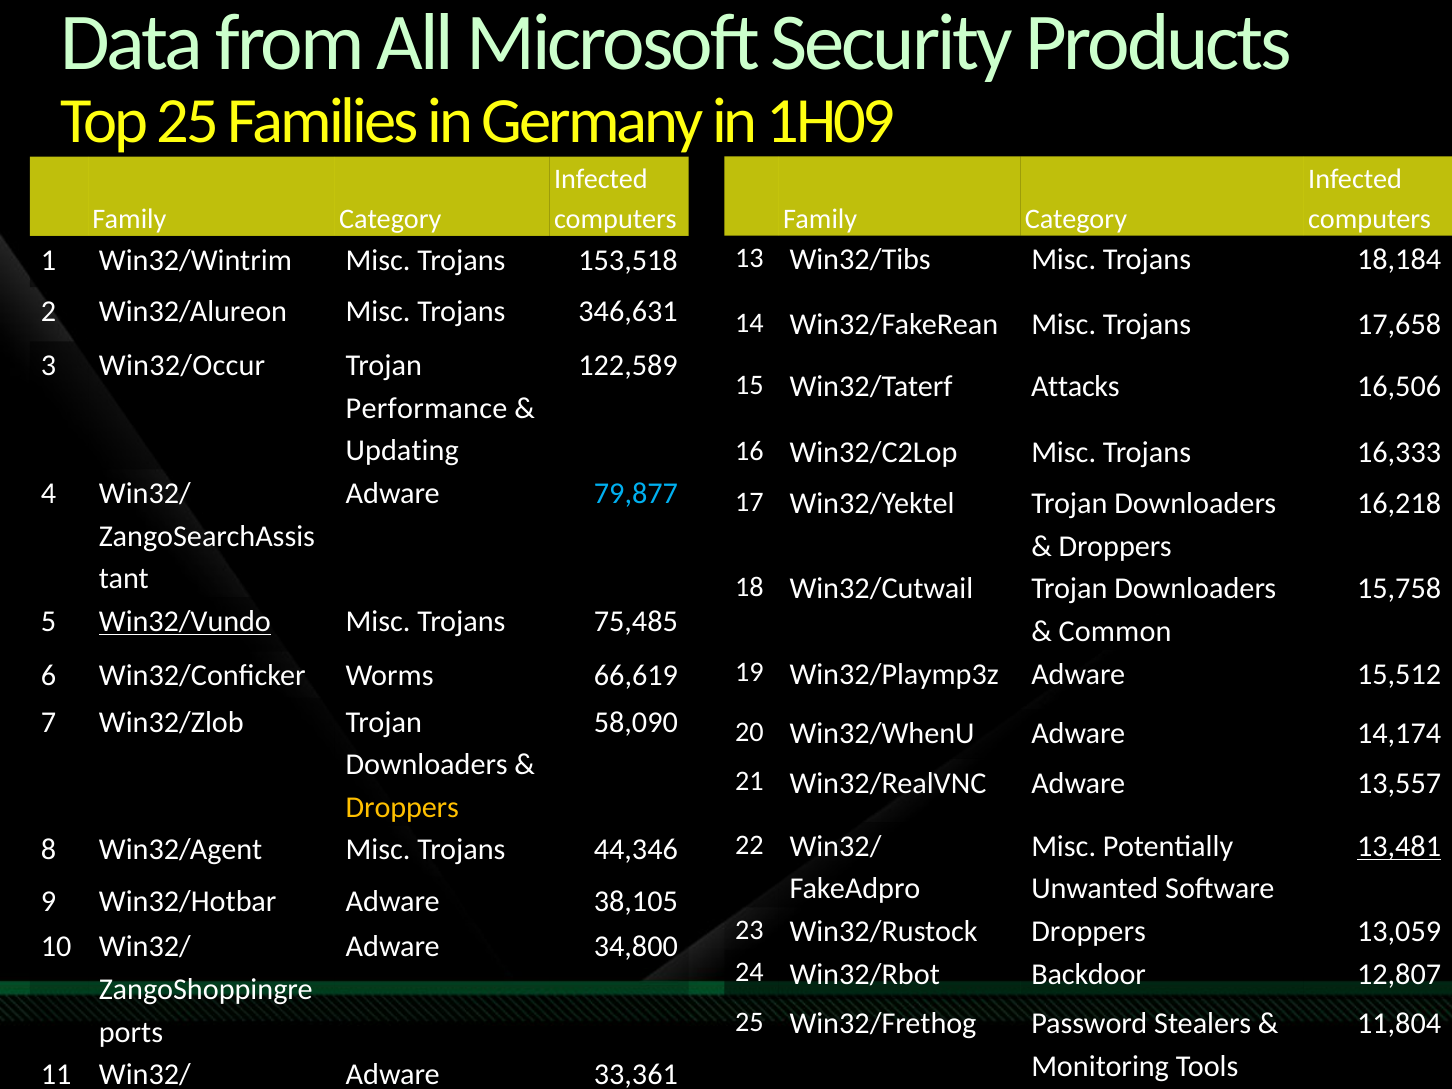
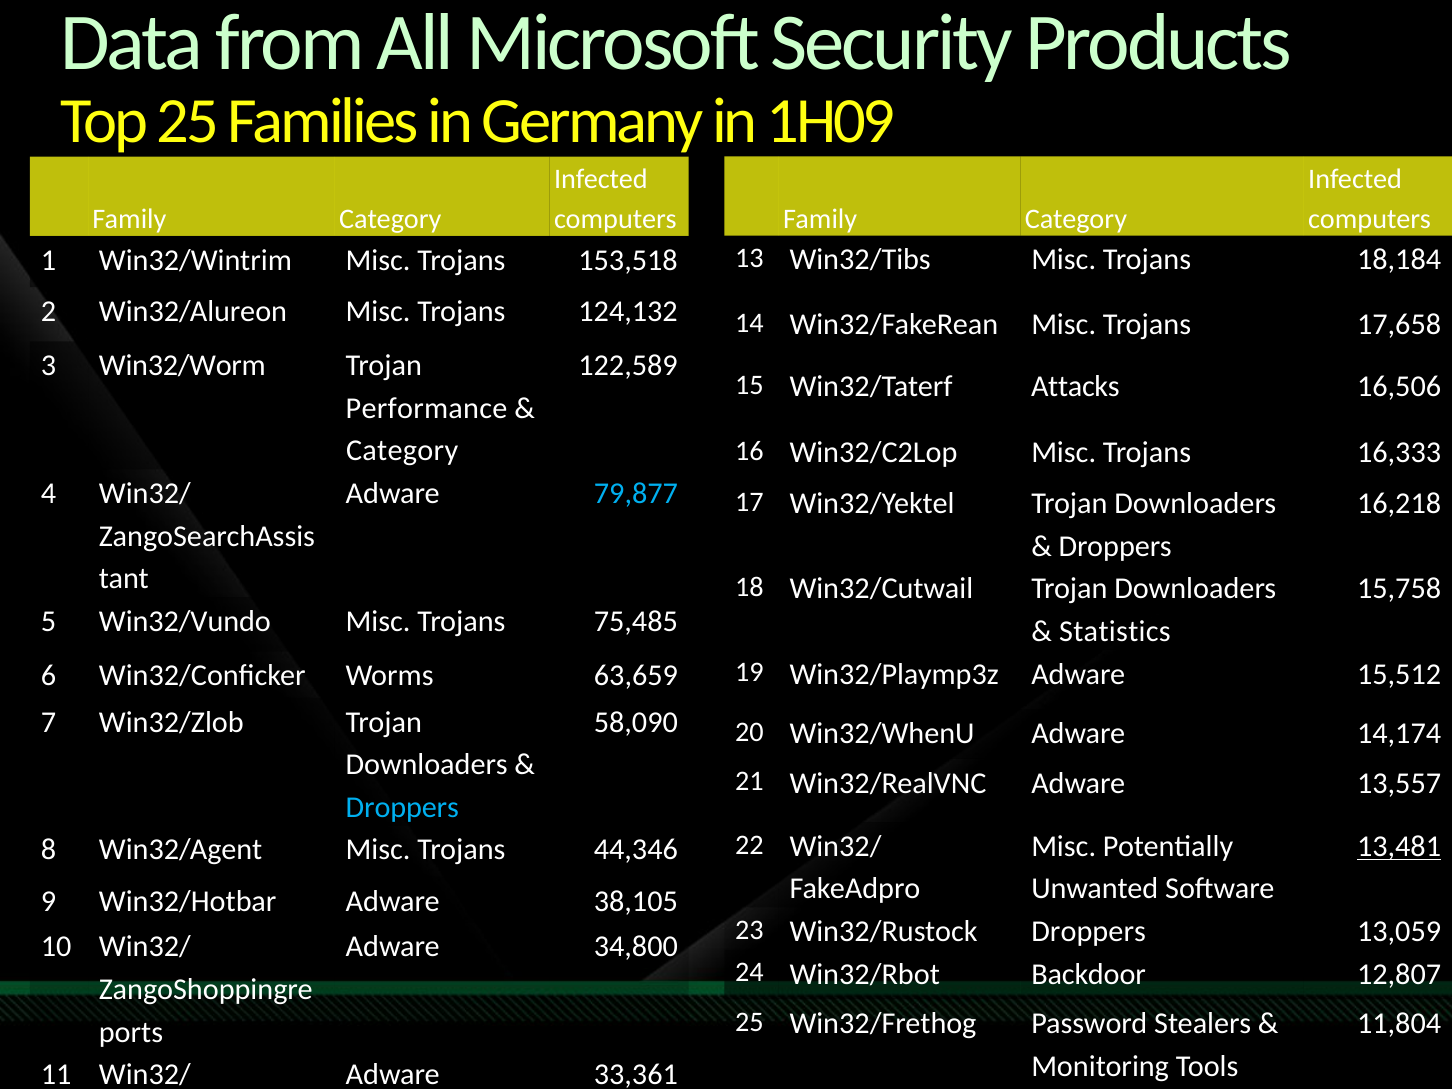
346,631: 346,631 -> 124,132
Win32/Occur: Win32/Occur -> Win32/Worm
Updating at (402, 451): Updating -> Category
Win32/Vundo underline: present -> none
Common: Common -> Statistics
66,619: 66,619 -> 63,659
Droppers at (402, 807) colour: yellow -> light blue
